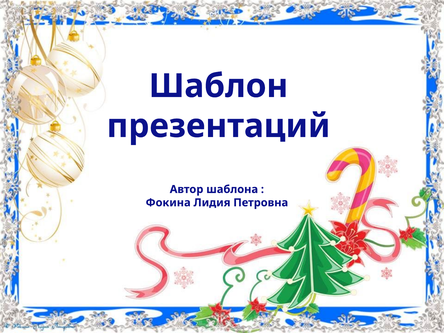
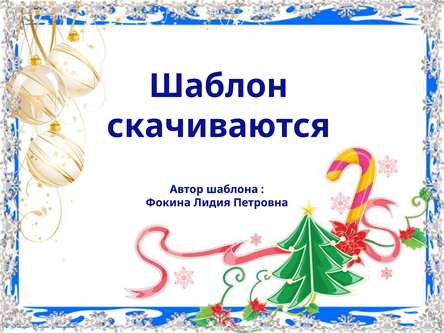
презентаций: презентаций -> скачиваются
